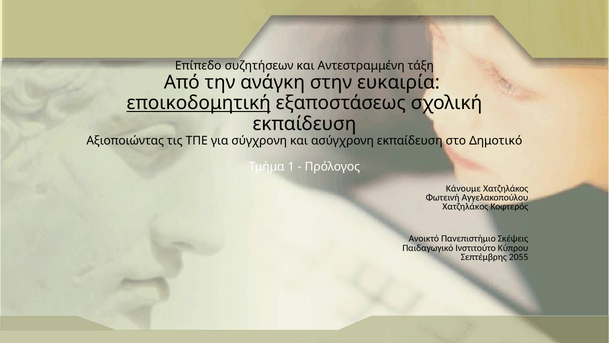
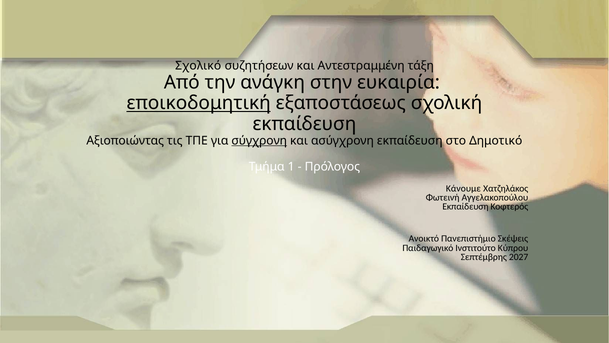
Επίπεδο: Επίπεδο -> Σχολικό
σύγχρονη underline: none -> present
Χατζηλάκος at (465, 206): Χατζηλάκος -> Εκπαίδευση
2055: 2055 -> 2027
